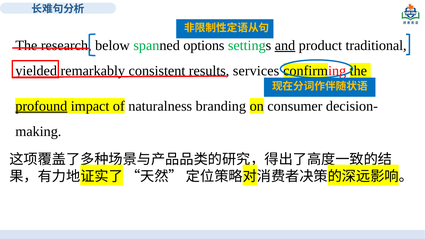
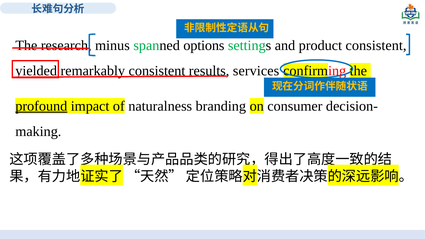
below: below -> minus
and underline: present -> none
product traditional: traditional -> consistent
